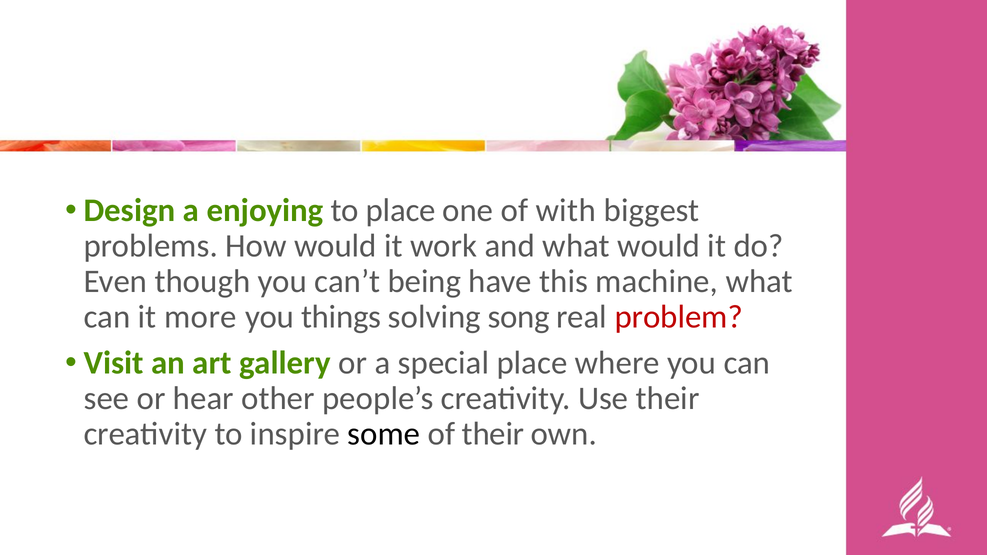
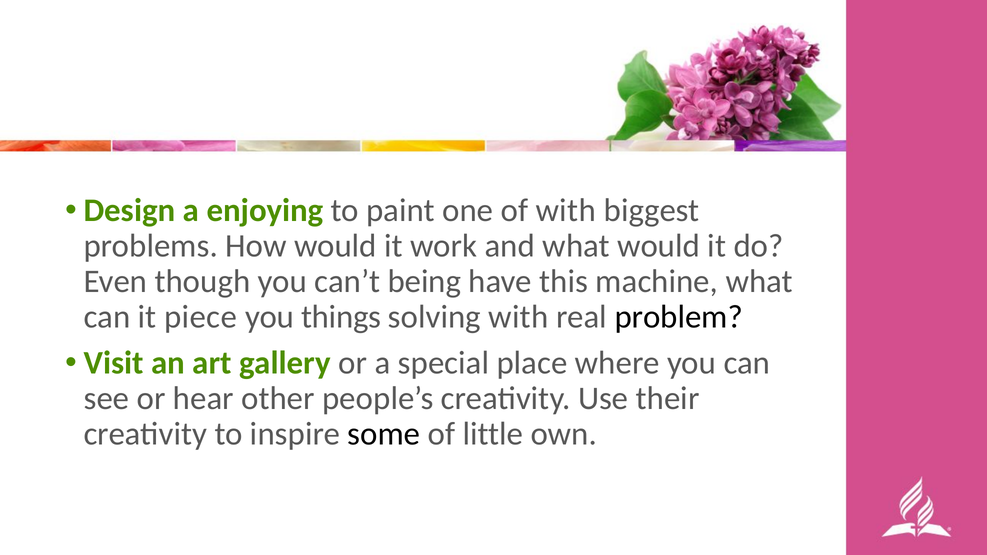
to place: place -> paint
more: more -> piece
solving song: song -> with
problem colour: red -> black
of their: their -> little
